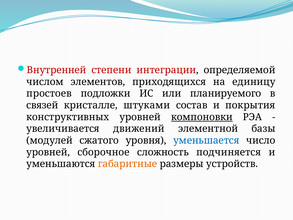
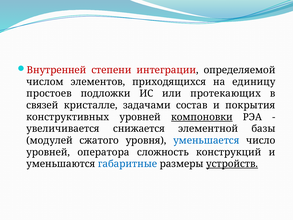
планируемого: планируемого -> протекающих
штуками: штуками -> задачами
движений: движений -> снижается
сборочное: сборочное -> оператора
подчиняется: подчиняется -> конструкций
габаритные colour: orange -> blue
устройств underline: none -> present
